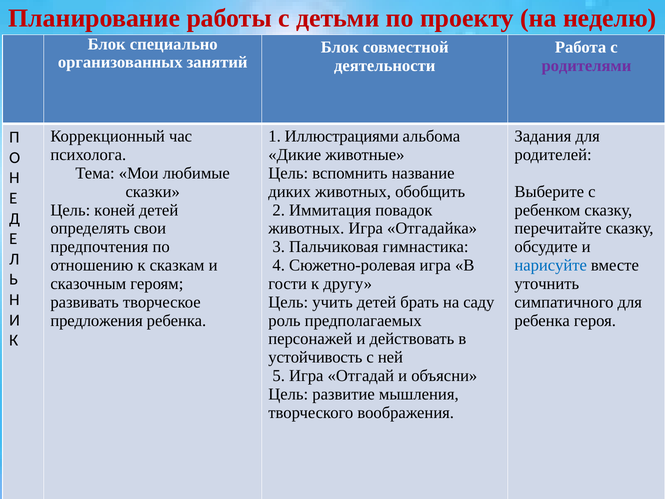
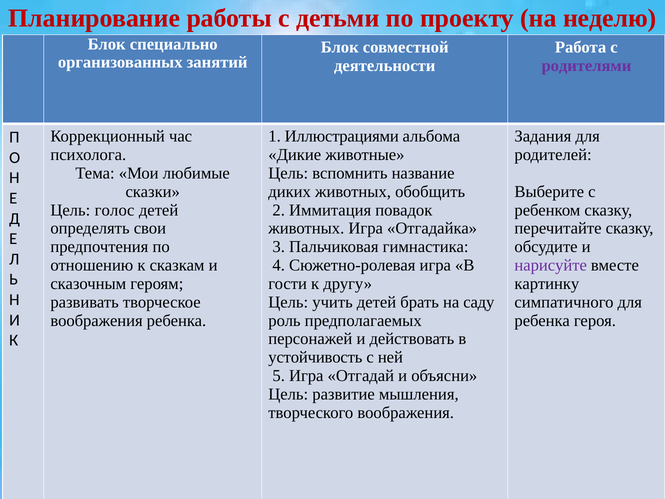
коней: коней -> голос
нарисуйте colour: blue -> purple
уточнить: уточнить -> картинку
предложения at (97, 320): предложения -> воображения
